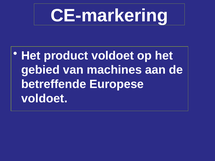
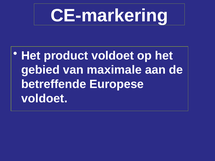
machines: machines -> maximale
